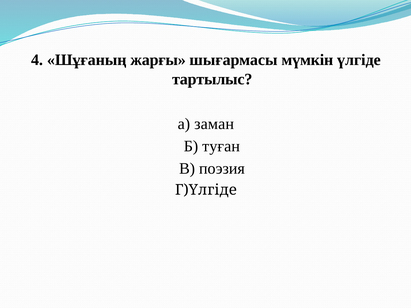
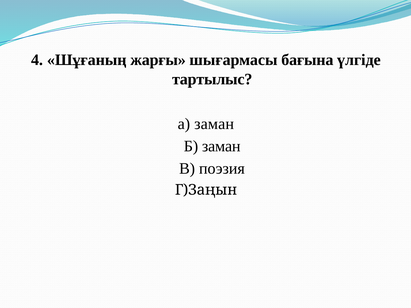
мүмкін: мүмкін -> бағына
Б туған: туған -> заман
Г)Үлгіде: Г)Үлгіде -> Г)Заңын
